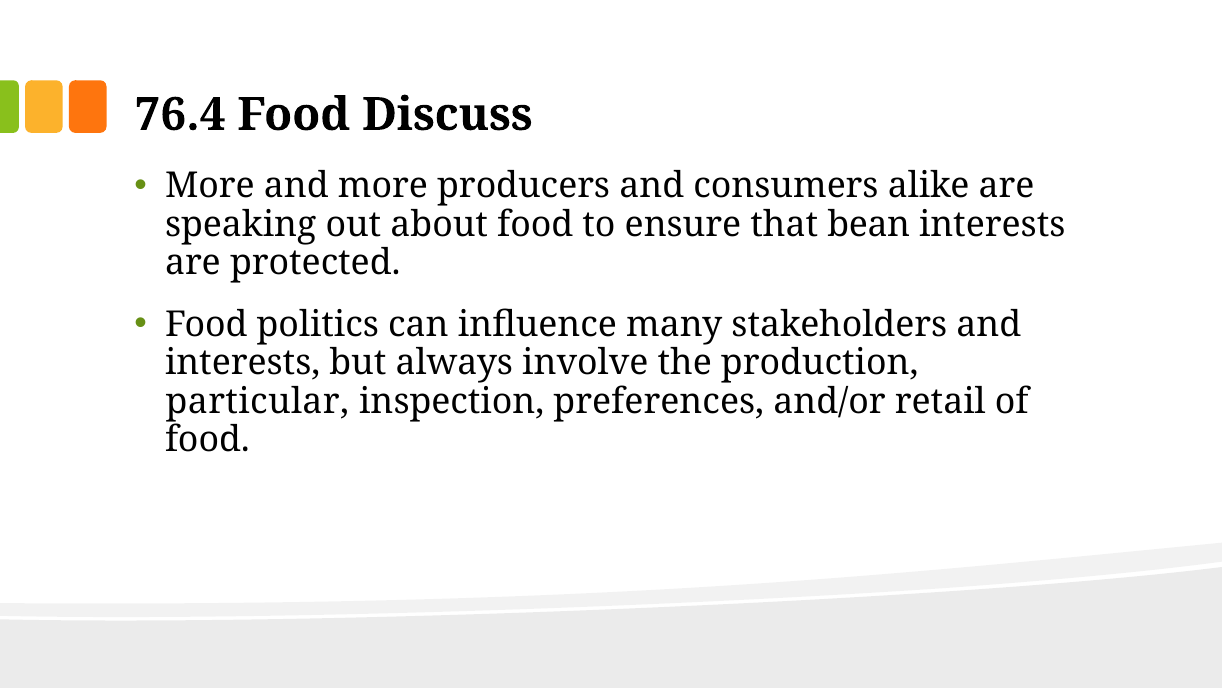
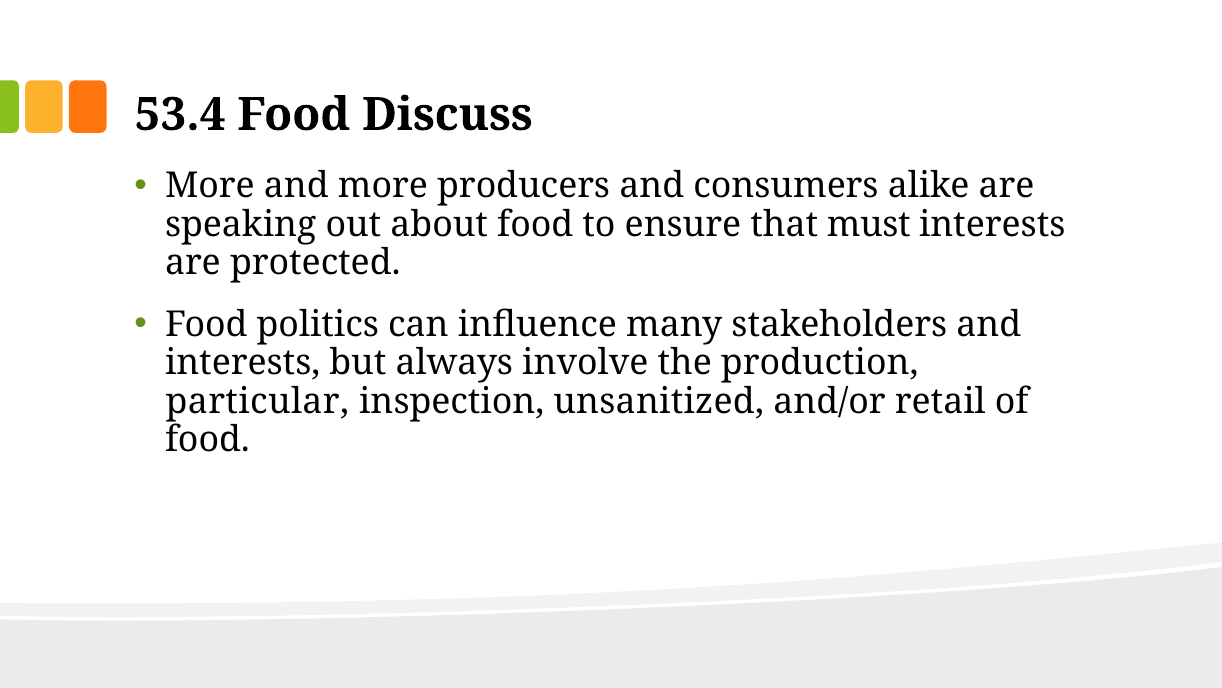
76.4: 76.4 -> 53.4
bean: bean -> must
preferences: preferences -> unsanitized
